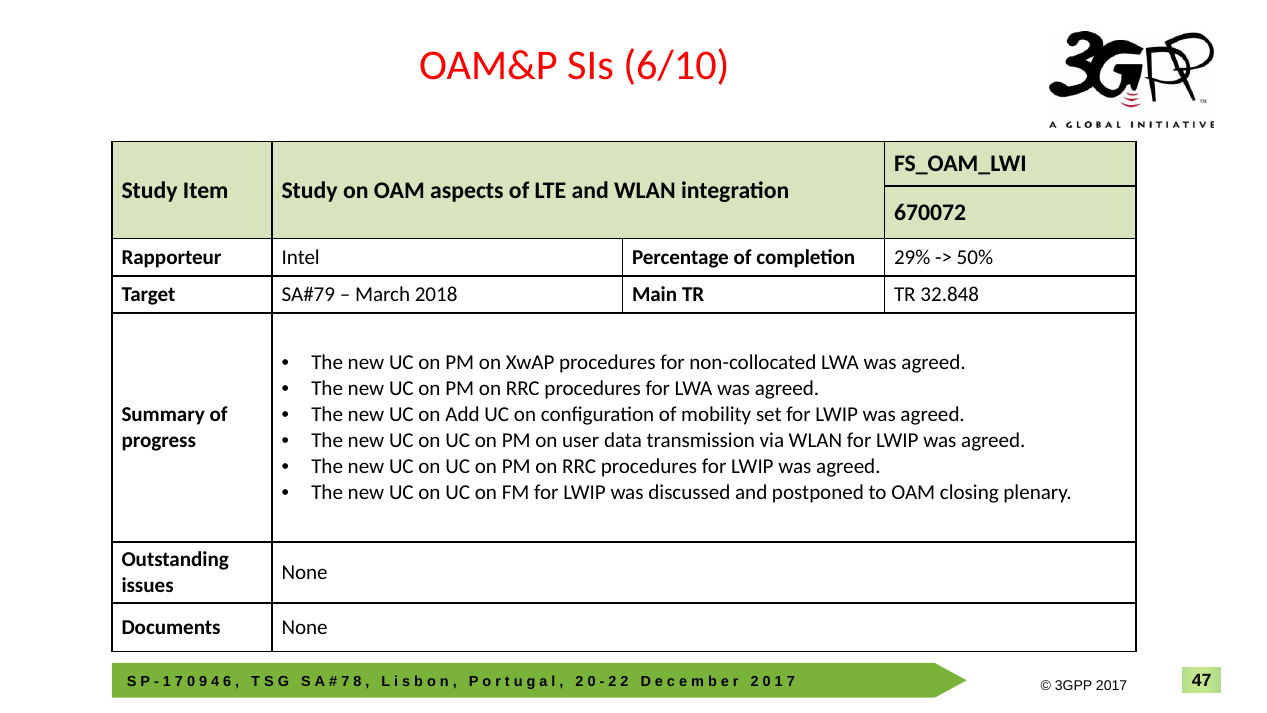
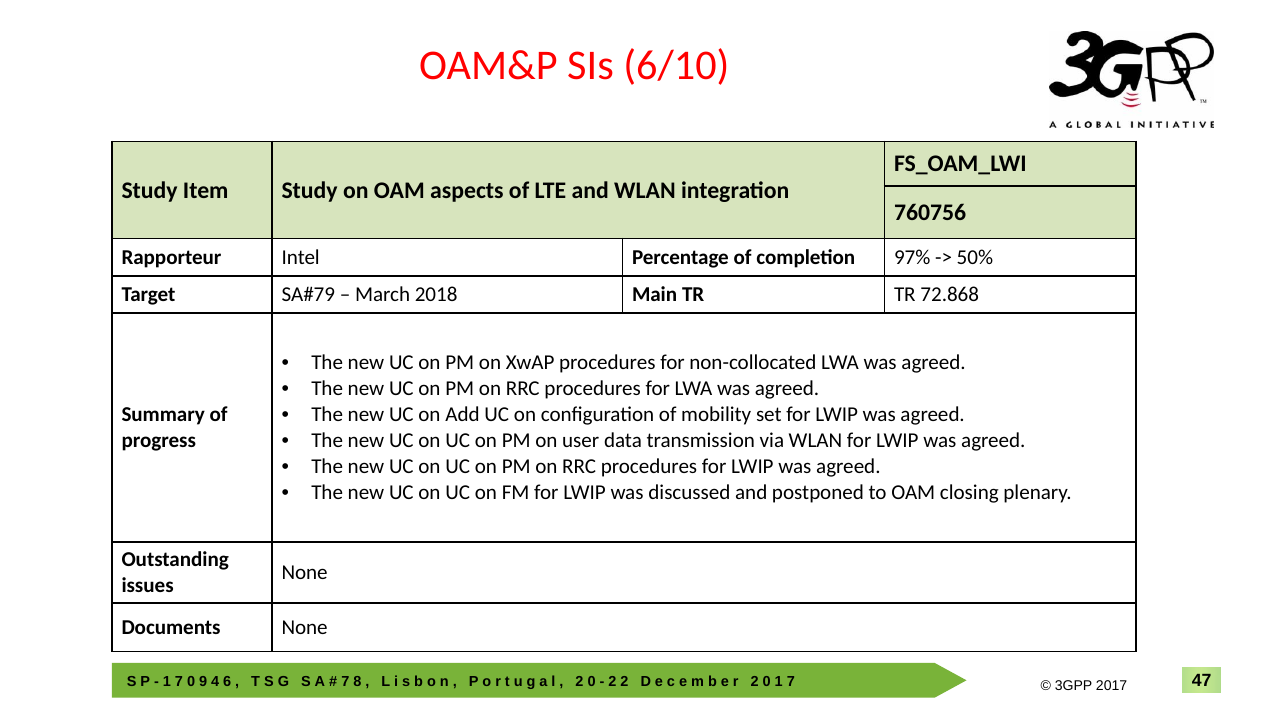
670072: 670072 -> 760756
29%: 29% -> 97%
32.848: 32.848 -> 72.868
